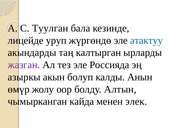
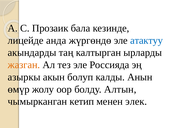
Туулган: Туулган -> Прозаик
уруп: уруп -> анда
жазган colour: purple -> orange
кайда: кайда -> кетип
